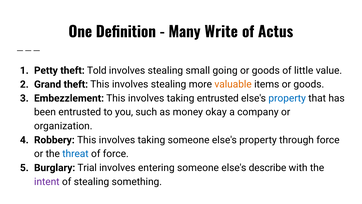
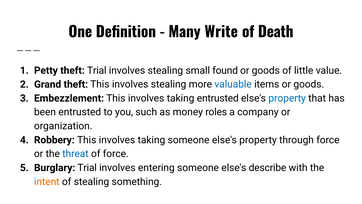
Actus: Actus -> Death
theft Told: Told -> Trial
going: going -> found
valuable colour: orange -> blue
okay: okay -> roles
intent colour: purple -> orange
